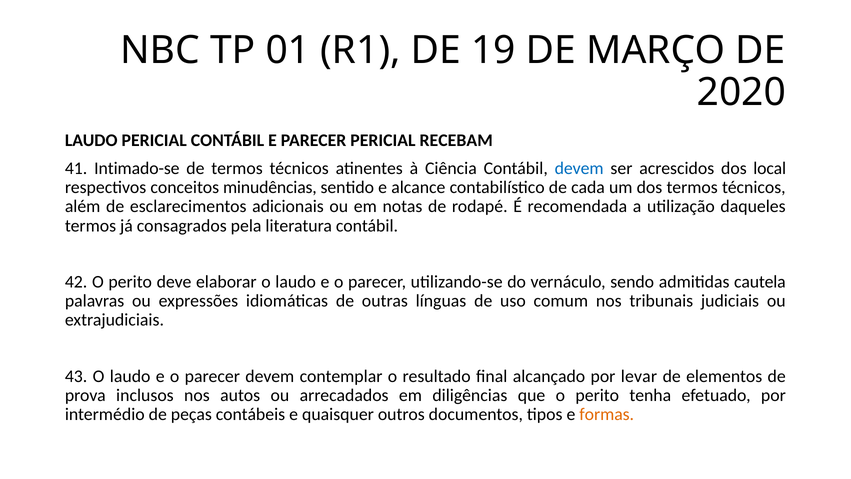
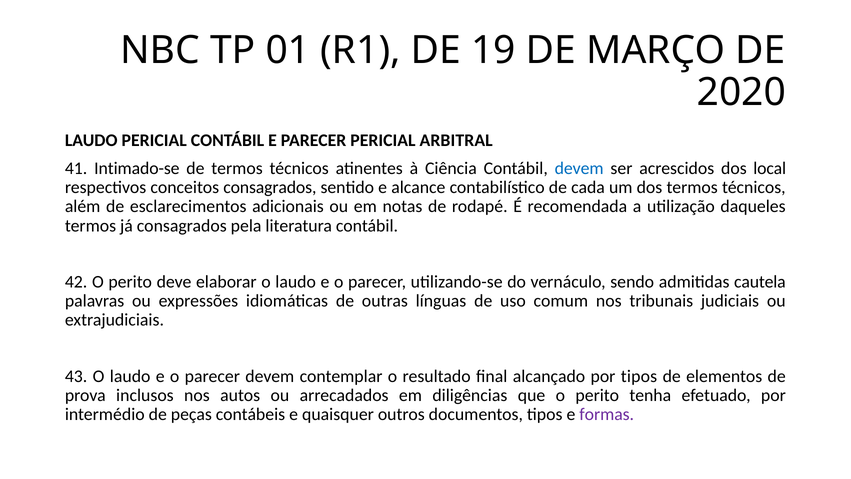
RECEBAM: RECEBAM -> ARBITRAL
conceitos minudências: minudências -> consagrados
por levar: levar -> tipos
formas colour: orange -> purple
